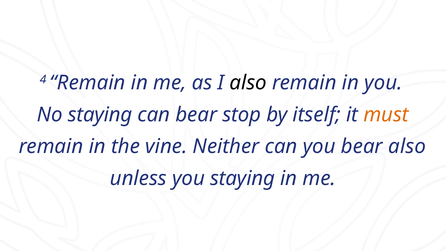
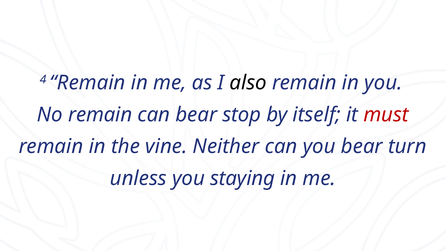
No staying: staying -> remain
must colour: orange -> red
bear also: also -> turn
